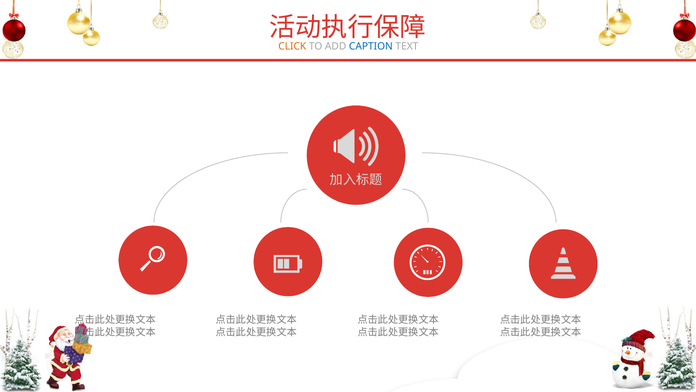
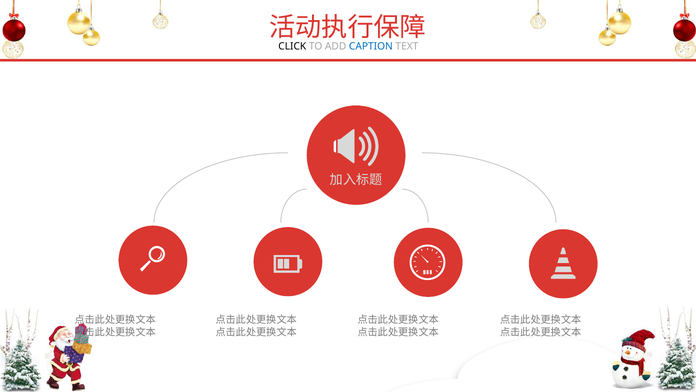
CLICK colour: orange -> black
